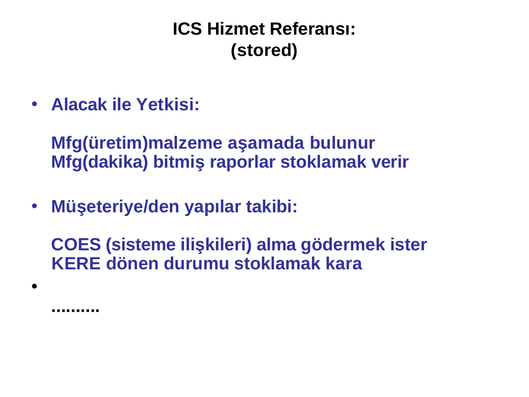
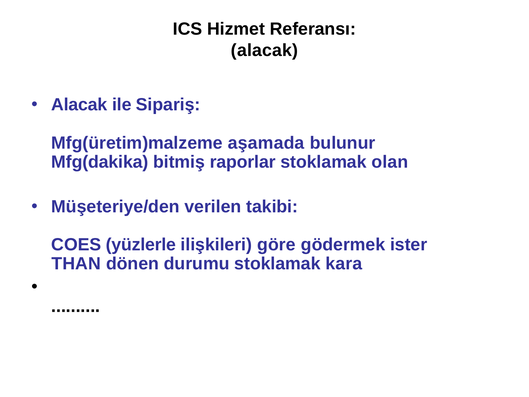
stored at (264, 50): stored -> alacak
Yetkisi: Yetkisi -> Sipariş
verir: verir -> olan
yapılar: yapılar -> verilen
sisteme: sisteme -> yüzlerle
alma: alma -> göre
KERE: KERE -> THAN
